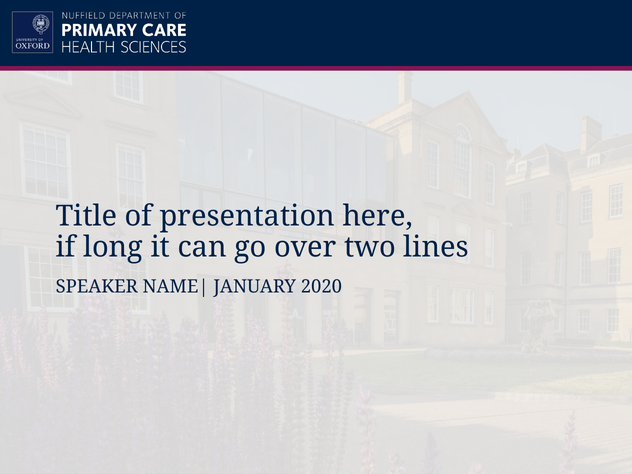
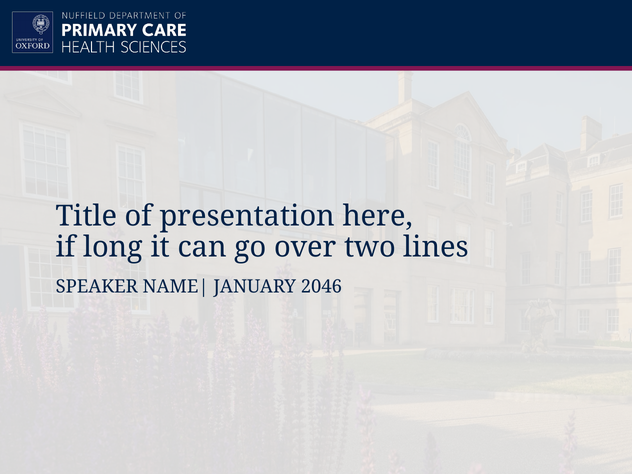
2020: 2020 -> 2046
